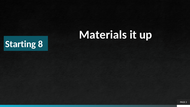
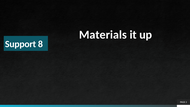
Starting: Starting -> Support
